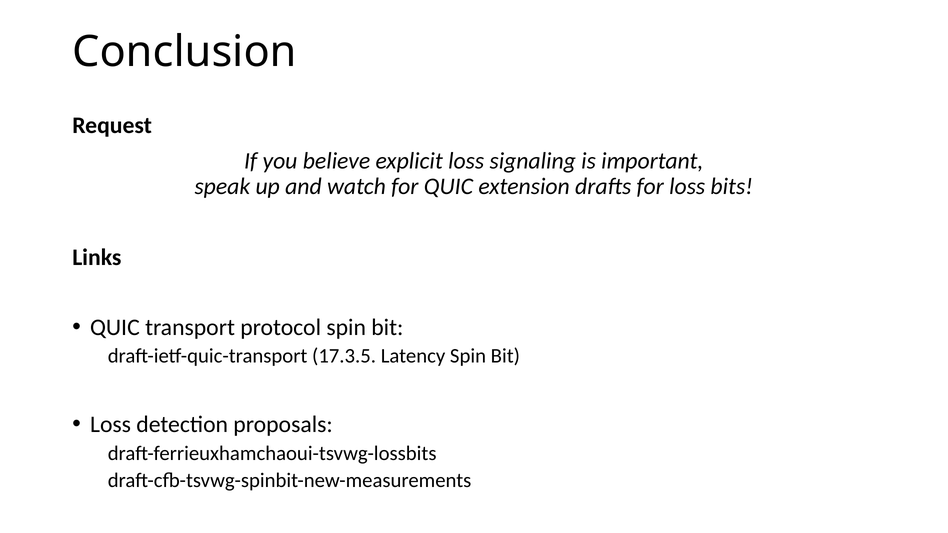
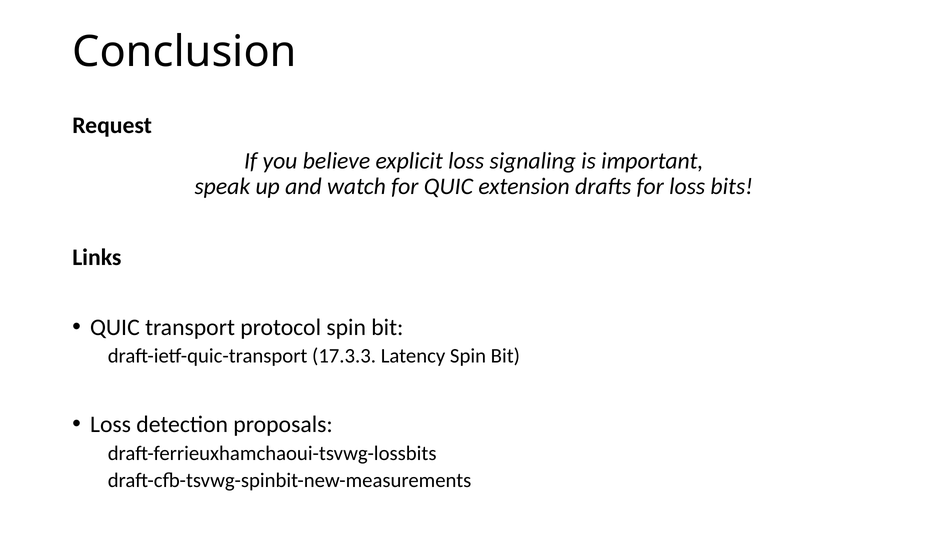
17.3.5: 17.3.5 -> 17.3.3
